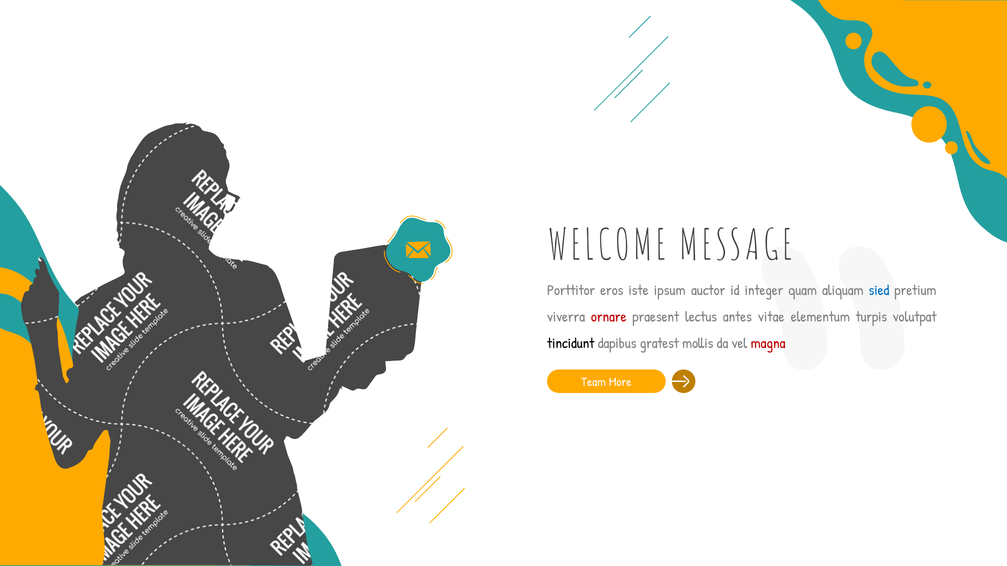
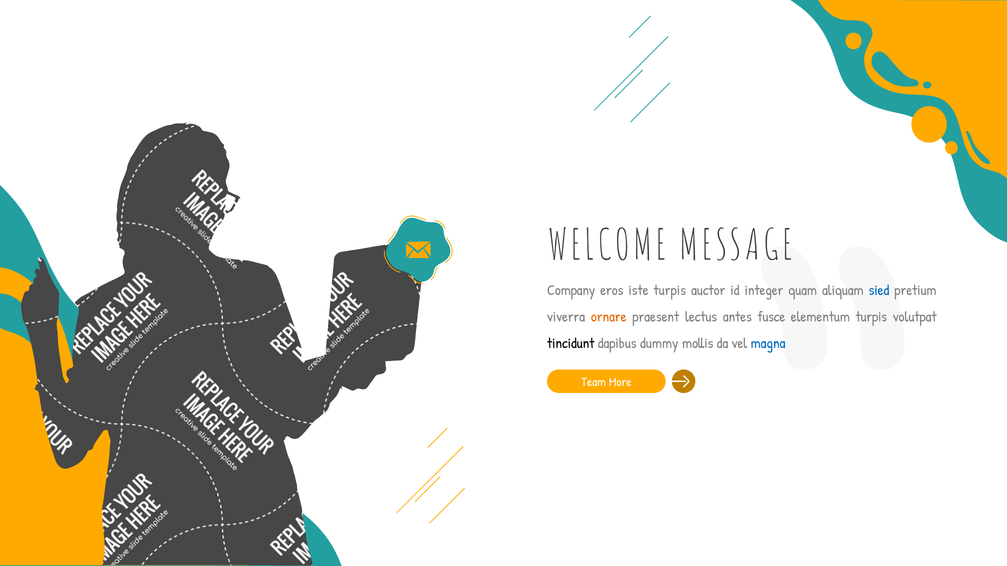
Porttitor: Porttitor -> Company
iste ipsum: ipsum -> turpis
ornare colour: red -> orange
vitae: vitae -> fusce
gratest: gratest -> dummy
magna colour: red -> blue
